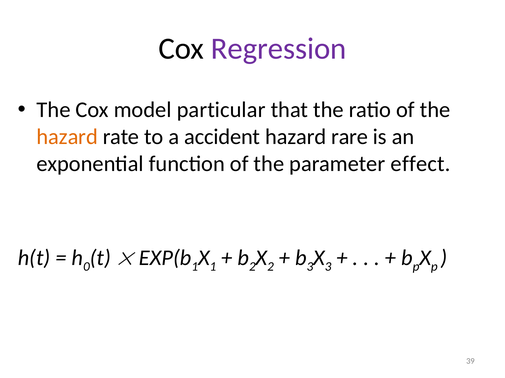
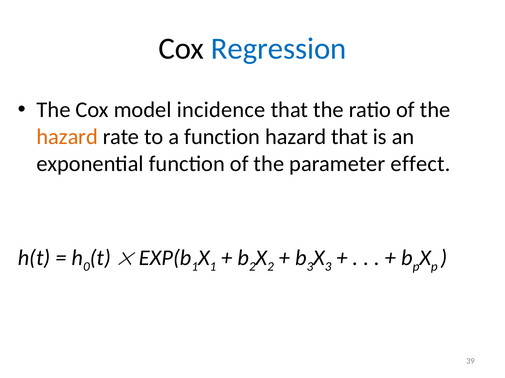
Regression colour: purple -> blue
particular: particular -> incidence
a accident: accident -> function
hazard rare: rare -> that
